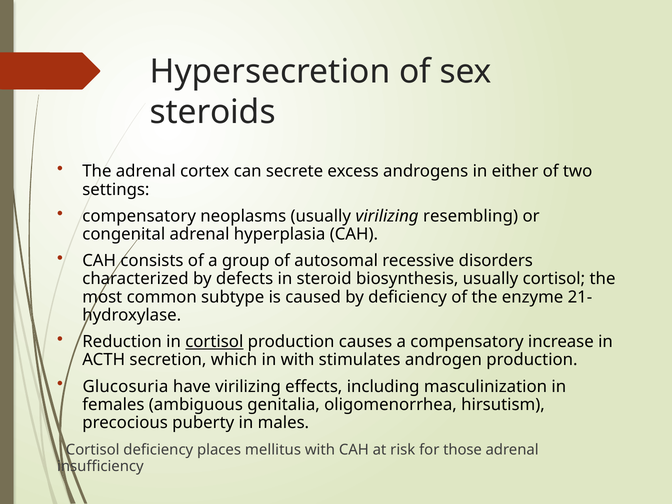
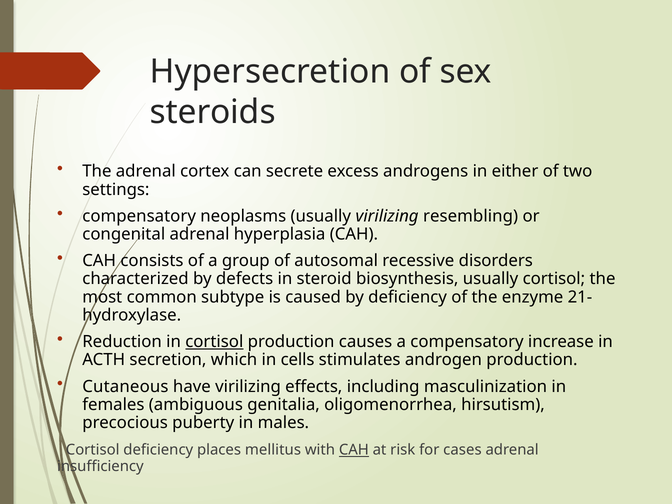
in with: with -> cells
Glucosuria: Glucosuria -> Cutaneous
CAH at (354, 450) underline: none -> present
those: those -> cases
